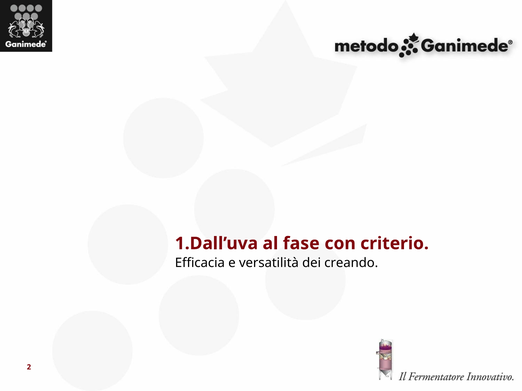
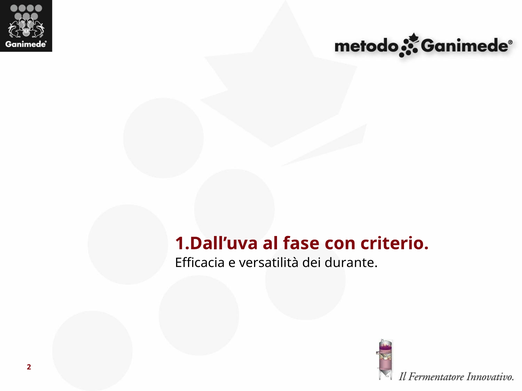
creando: creando -> durante
